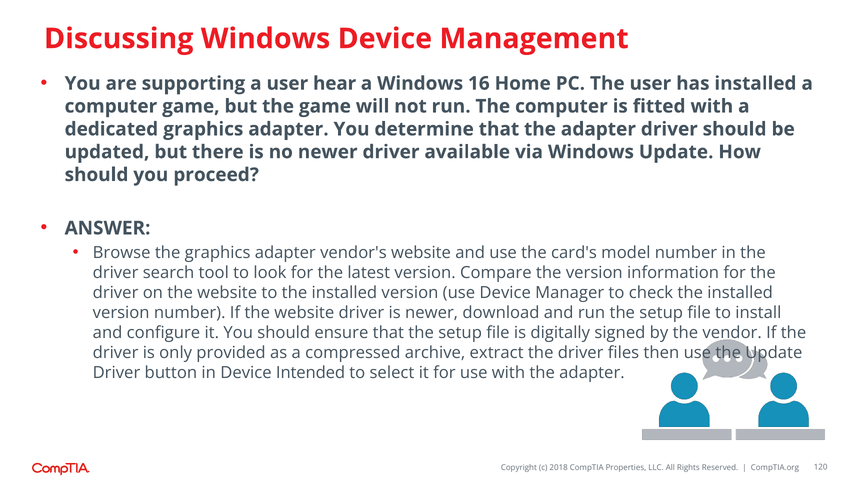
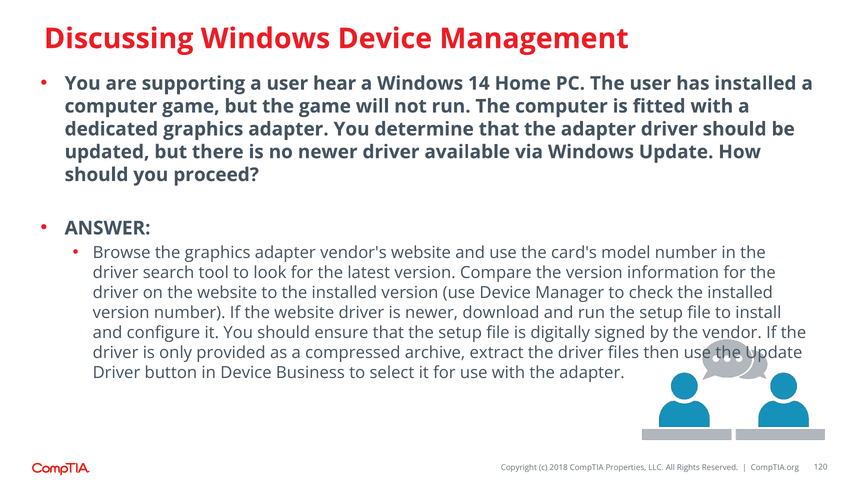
16: 16 -> 14
Intended: Intended -> Business
